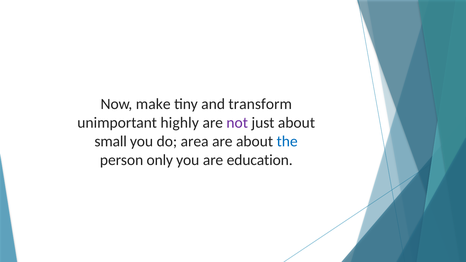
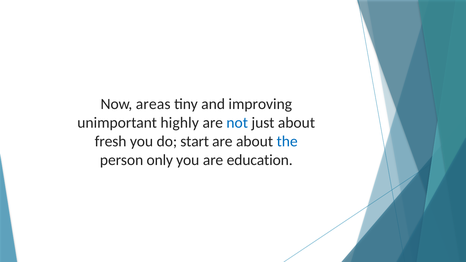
make: make -> areas
transform: transform -> improving
not colour: purple -> blue
small: small -> fresh
area: area -> start
